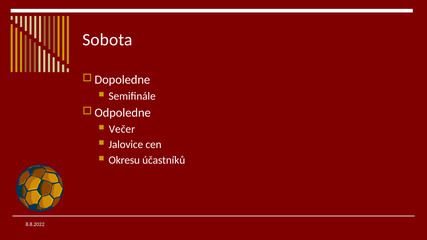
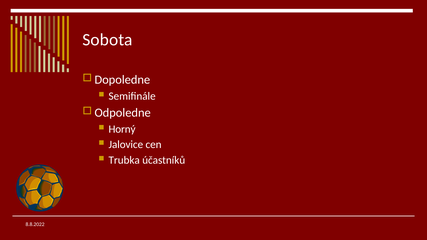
Večer: Večer -> Horný
Okresu: Okresu -> Trubka
